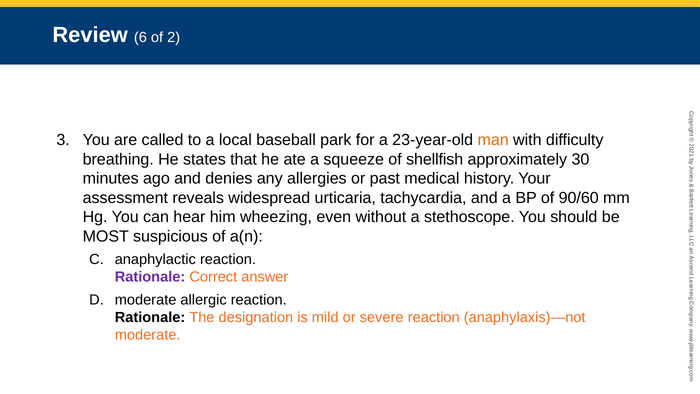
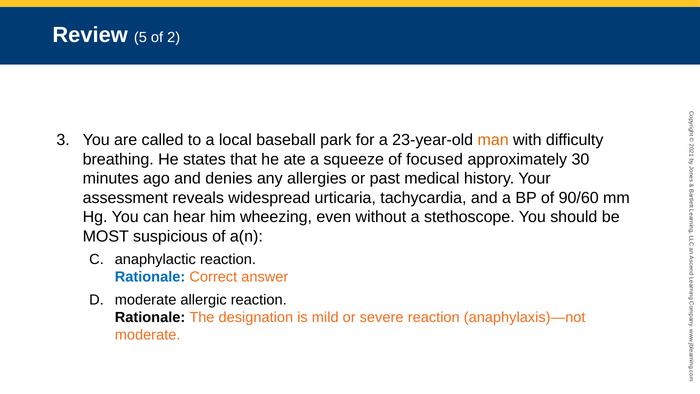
6: 6 -> 5
shellfish: shellfish -> focused
Rationale at (150, 277) colour: purple -> blue
